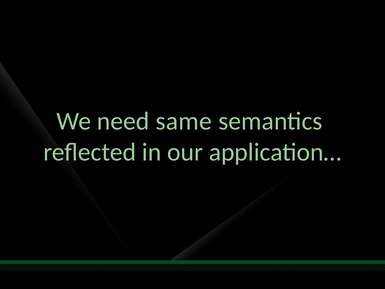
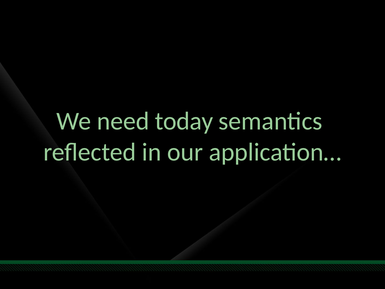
same: same -> today
